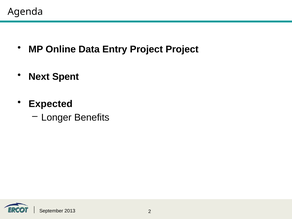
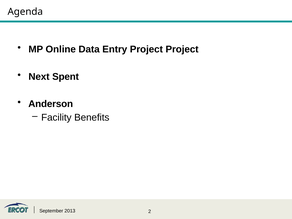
Expected: Expected -> Anderson
Longer: Longer -> Facility
